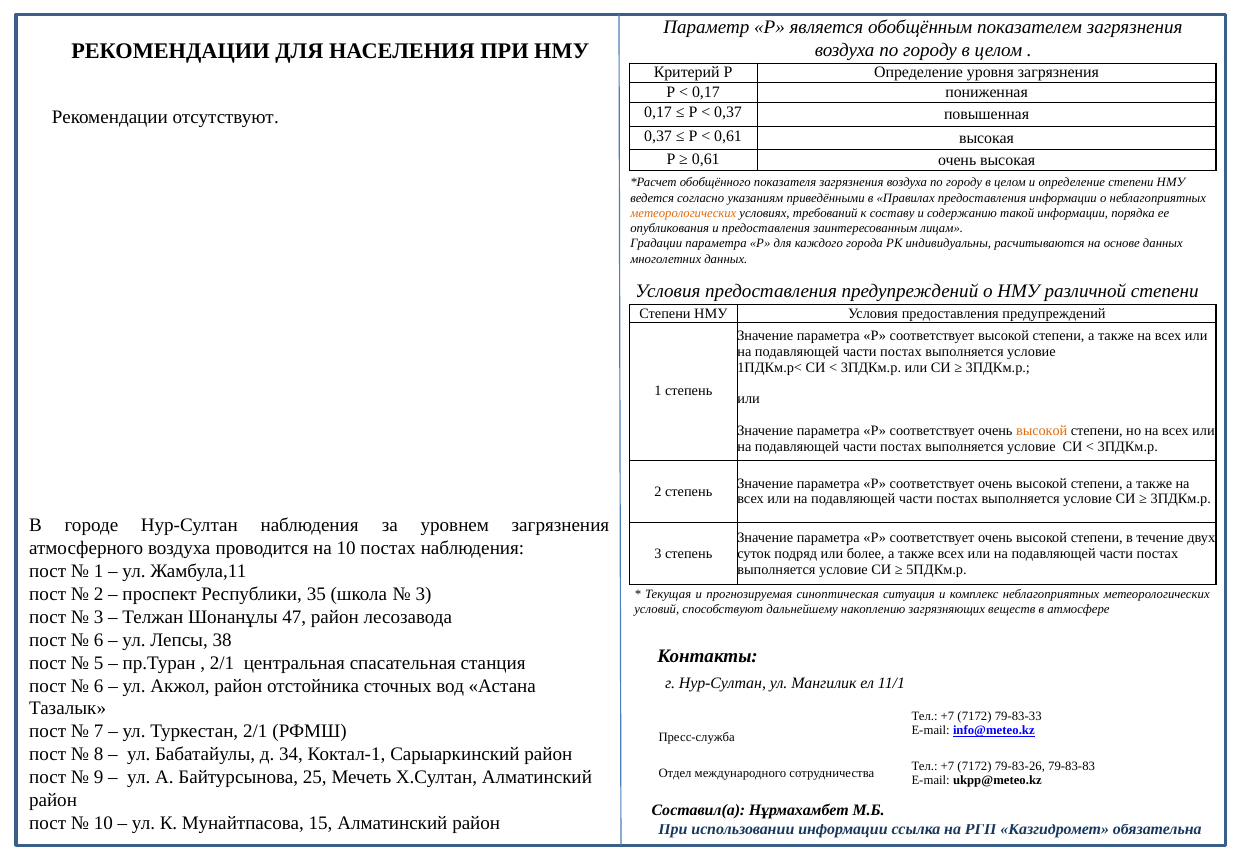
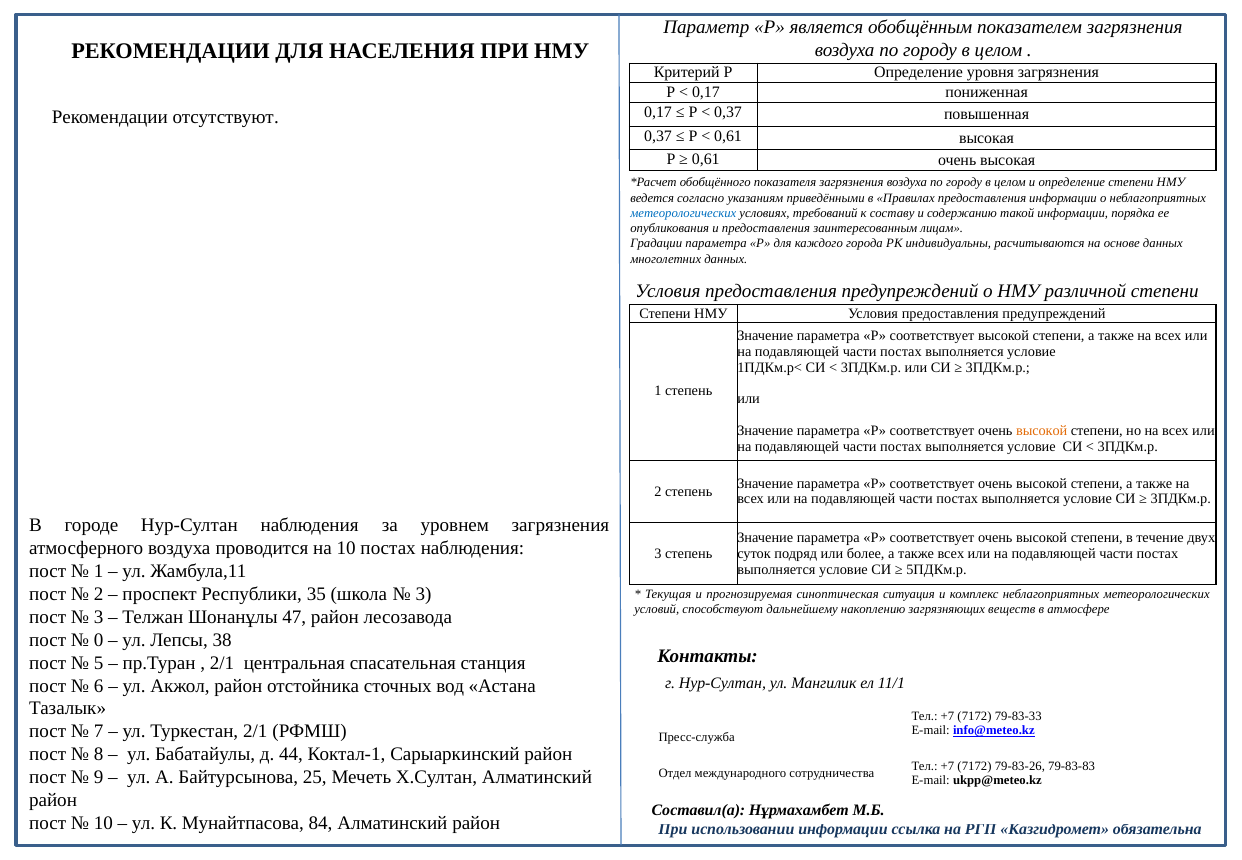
метеорологических at (683, 213) colour: orange -> blue
6 at (99, 640): 6 -> 0
34: 34 -> 44
15: 15 -> 84
